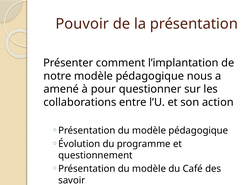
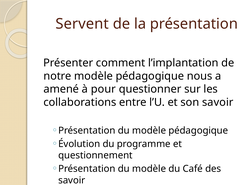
Pouvoir: Pouvoir -> Servent
son action: action -> savoir
